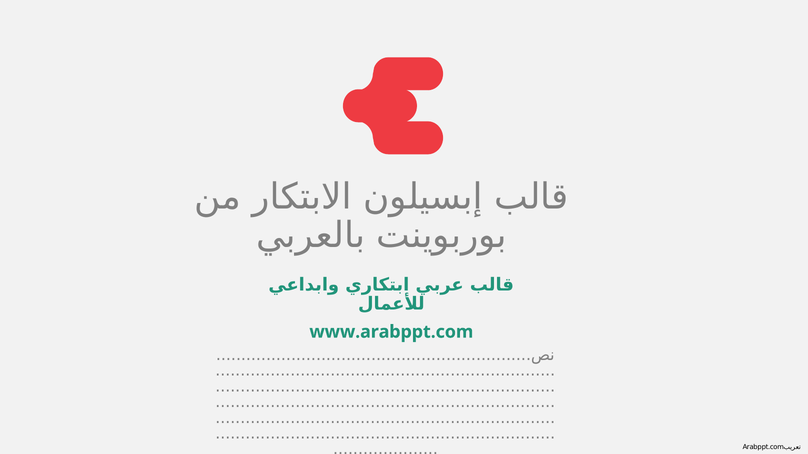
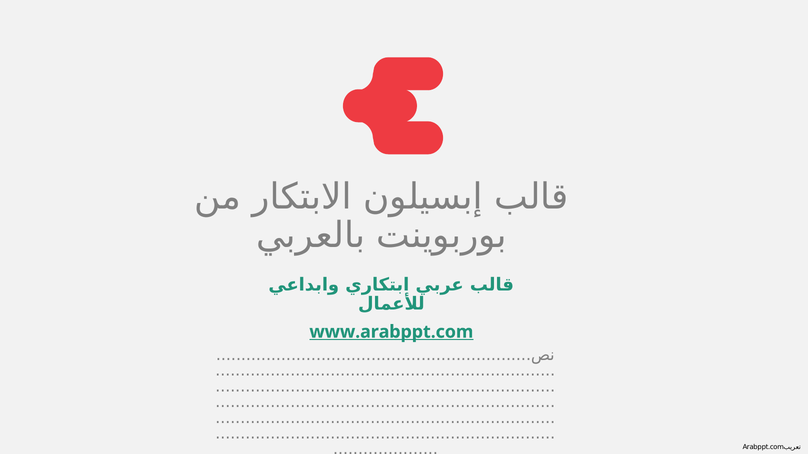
www.arabppt.com underline: none -> present
